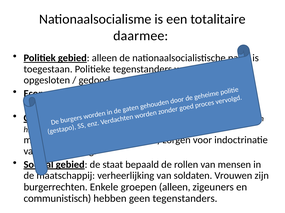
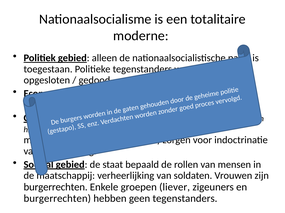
daarmee: daarmee -> moderne
groepen alleen: alleen -> liever
communistisch at (57, 199): communistisch -> burgerrechten
